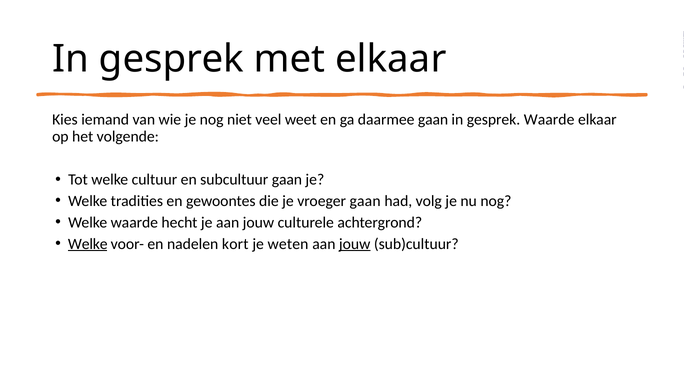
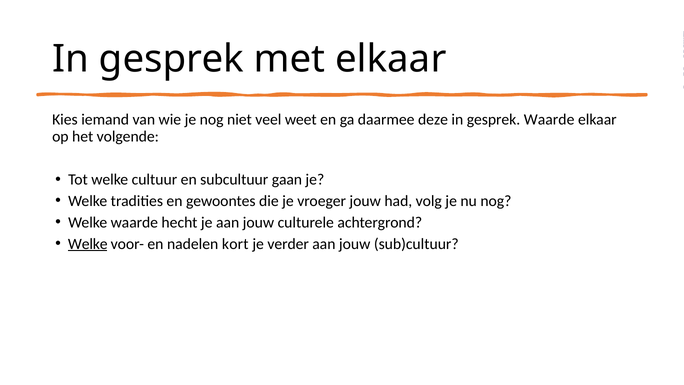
daarmee gaan: gaan -> deze
vroeger gaan: gaan -> jouw
weten: weten -> verder
jouw at (355, 244) underline: present -> none
